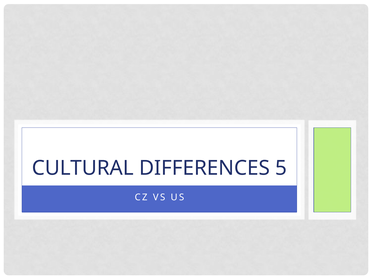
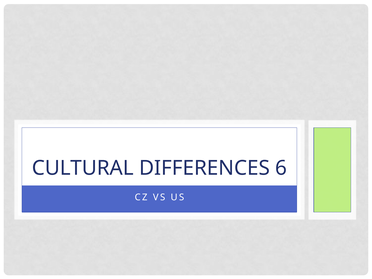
5: 5 -> 6
